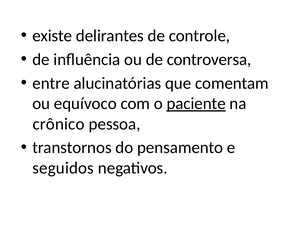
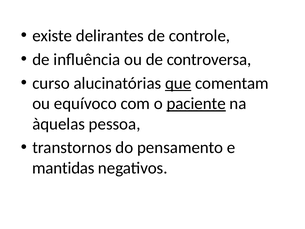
entre: entre -> curso
que underline: none -> present
crônico: crônico -> àquelas
seguidos: seguidos -> mantidas
